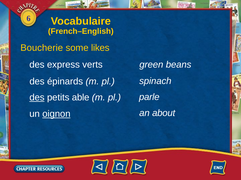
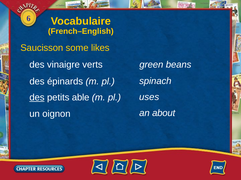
Boucherie: Boucherie -> Saucisson
express: express -> vinaigre
parle: parle -> uses
oignon underline: present -> none
